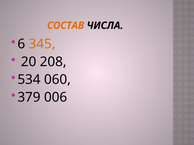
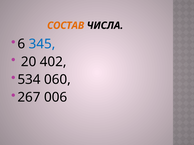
345 colour: orange -> blue
208: 208 -> 402
379: 379 -> 267
